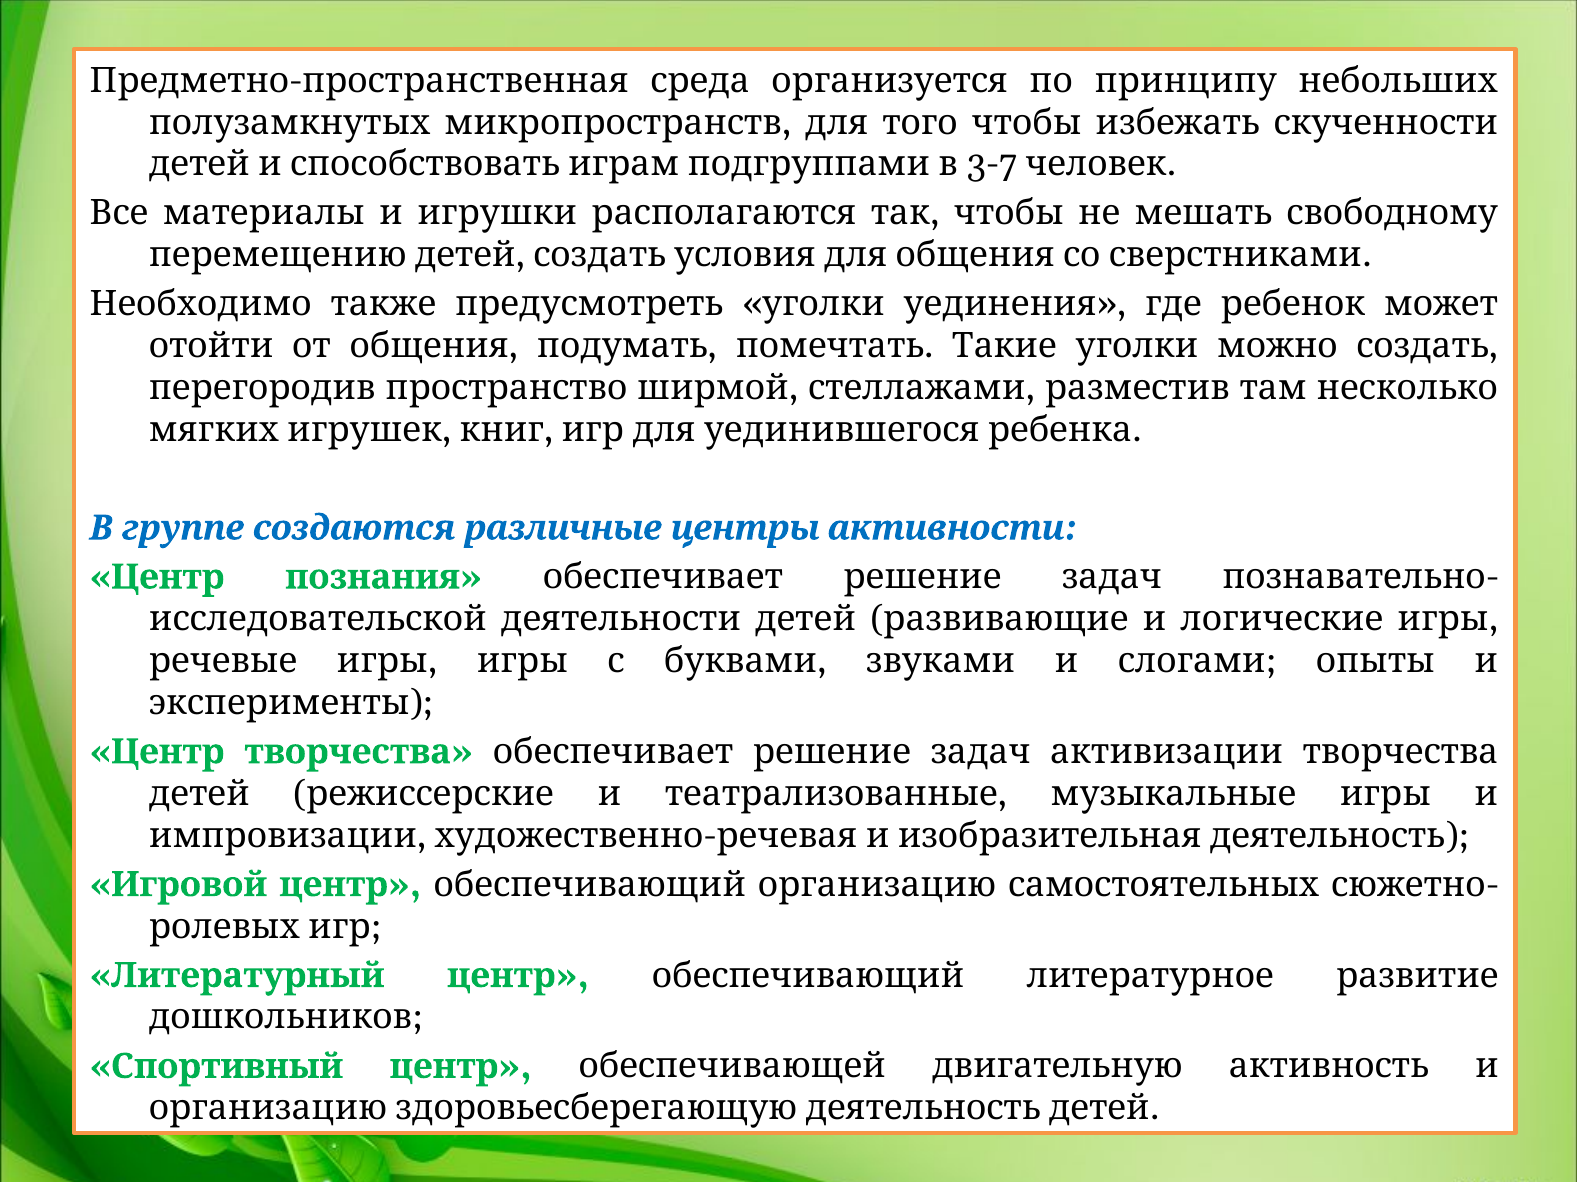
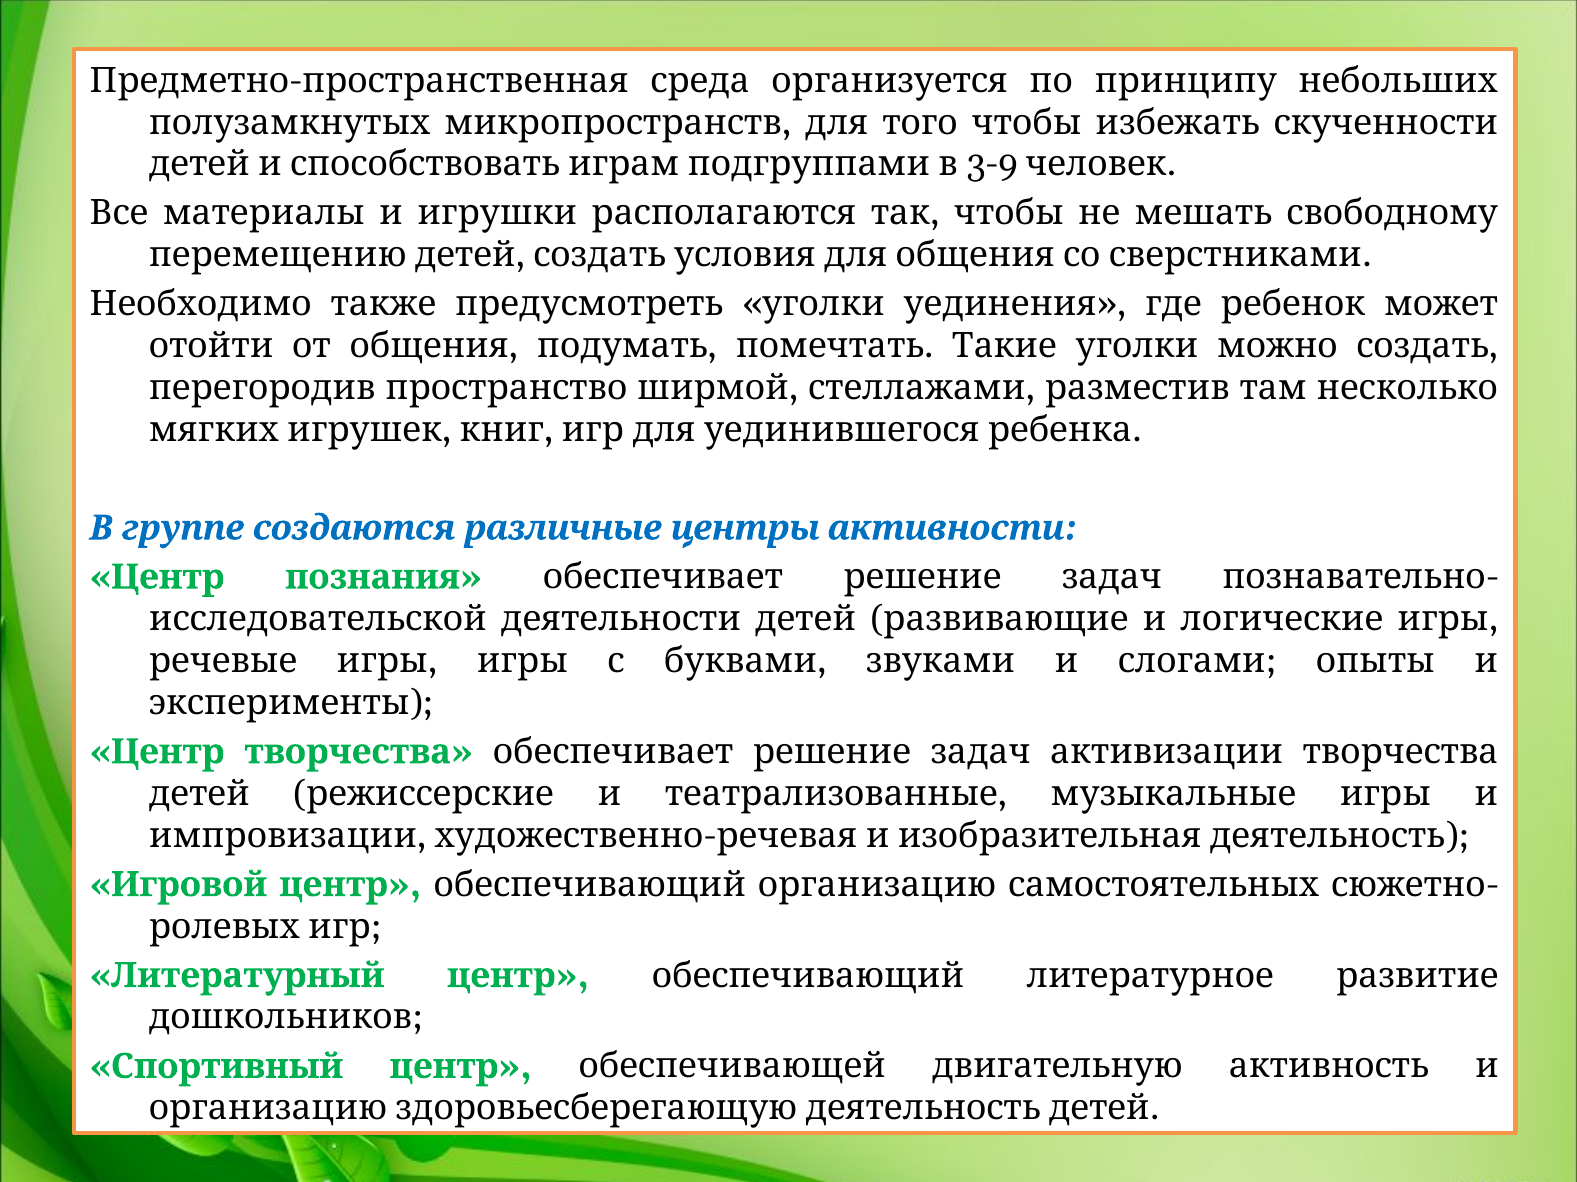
3-7: 3-7 -> 3-9
